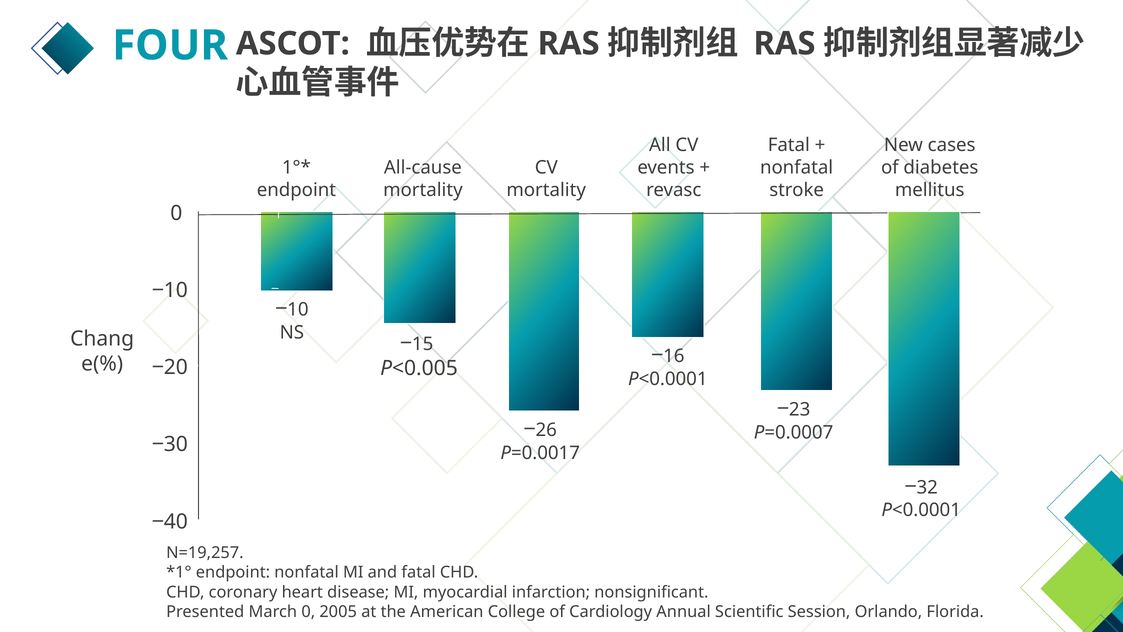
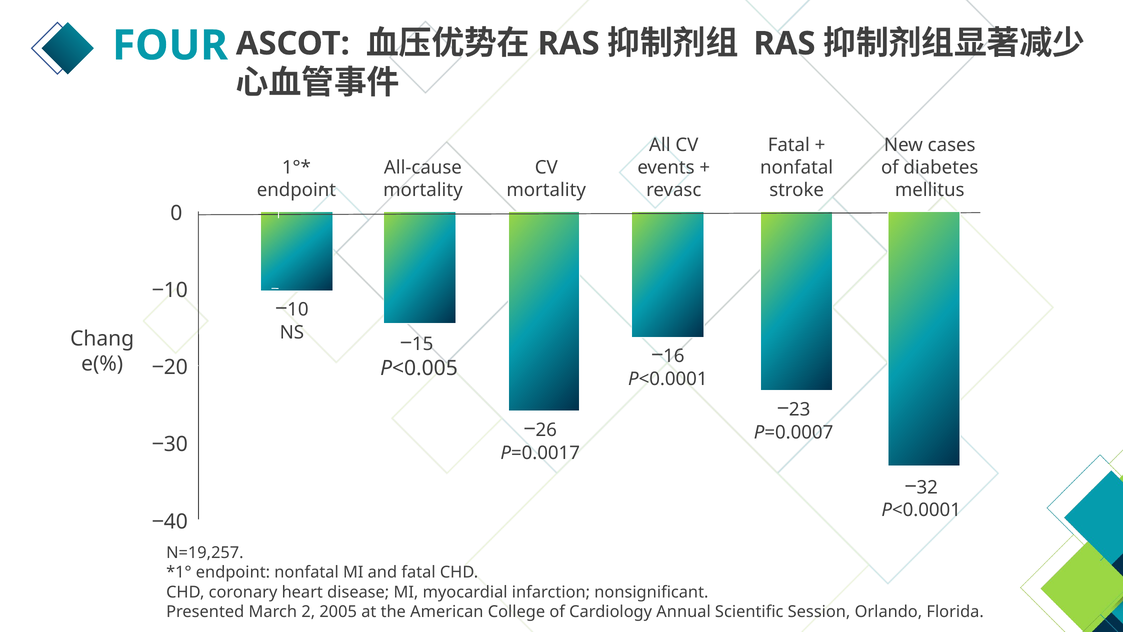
March 0: 0 -> 2
